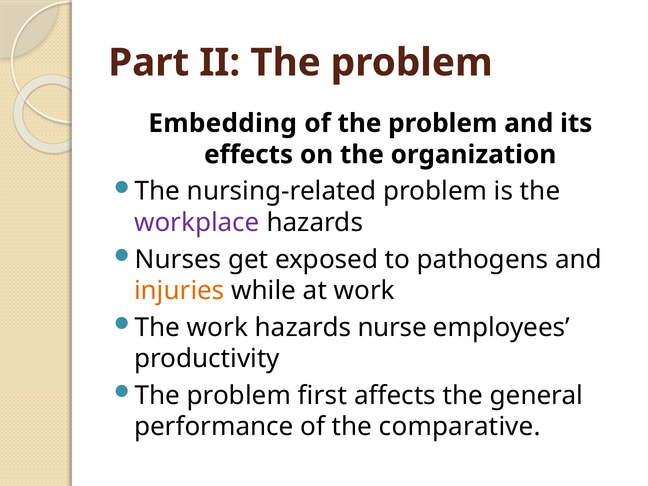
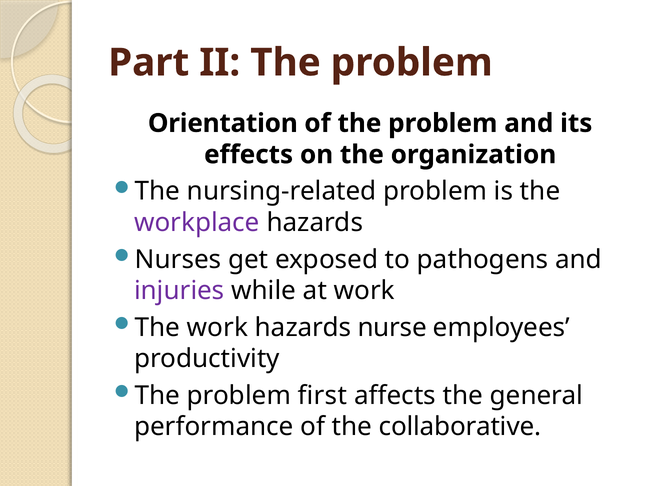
Embedding: Embedding -> Orientation
injuries colour: orange -> purple
comparative: comparative -> collaborative
